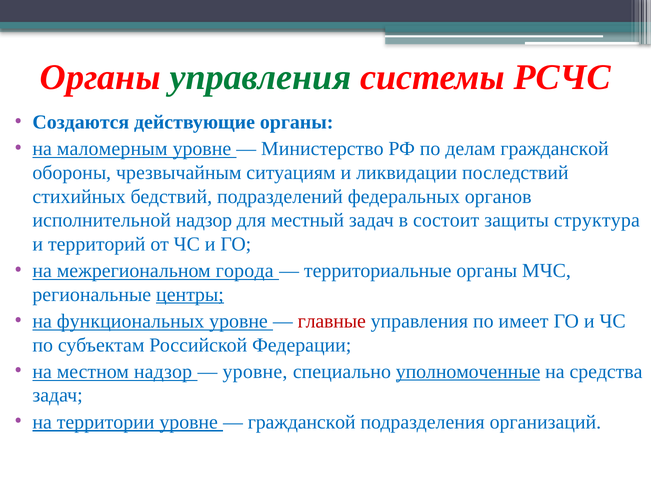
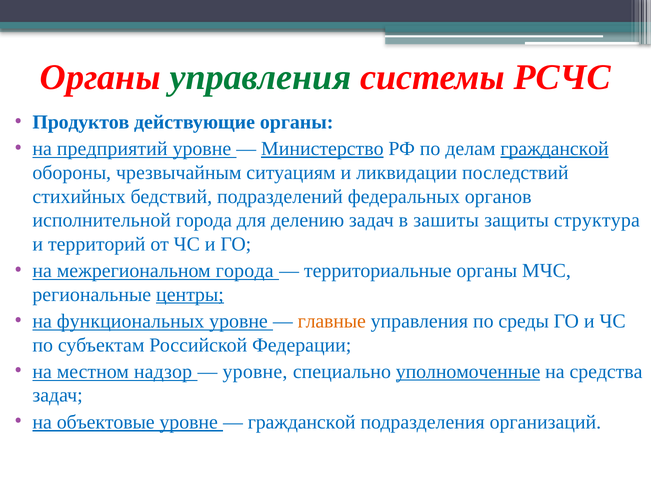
Создаются: Создаются -> Продуктов
маломерным: маломерным -> предприятий
Министерство underline: none -> present
гражданской at (555, 149) underline: none -> present
исполнительной надзор: надзор -> города
местный: местный -> делению
состоит: состоит -> зашиты
главные colour: red -> orange
имеет: имеет -> среды
территории: территории -> объектовые
